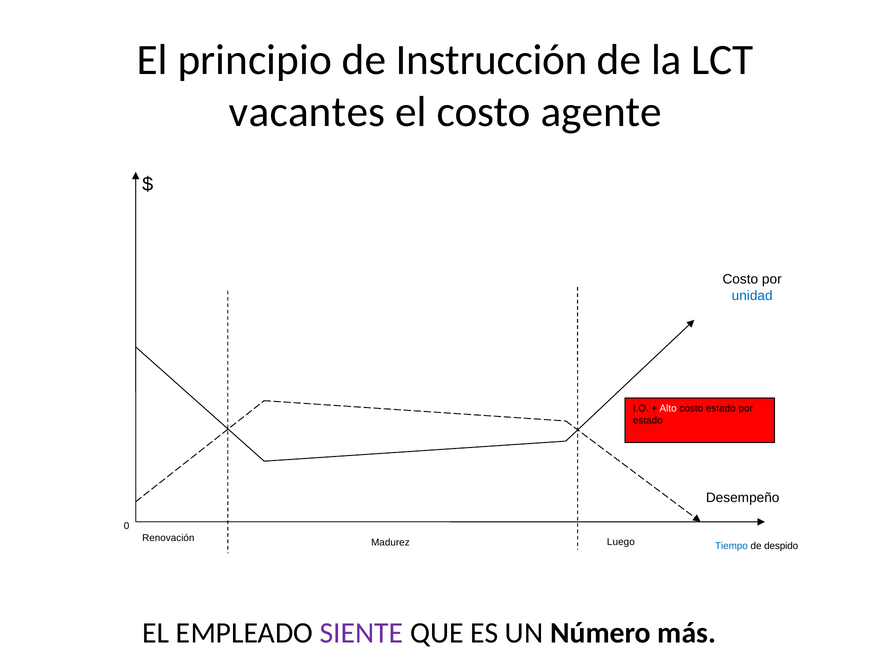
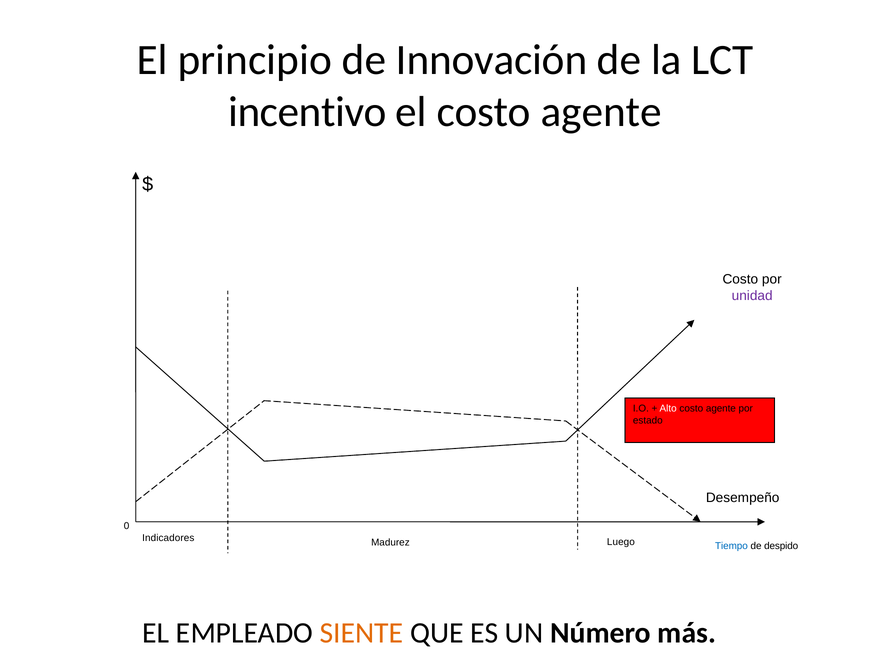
Instrucción: Instrucción -> Innovación
vacantes: vacantes -> incentivo
unidad colour: blue -> purple
estado at (721, 409): estado -> agente
Renovación: Renovación -> Indicadores
SIENTE colour: purple -> orange
